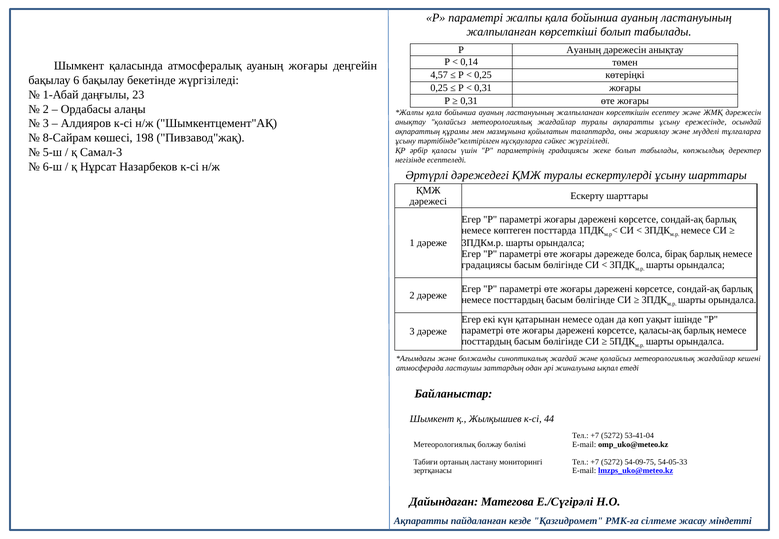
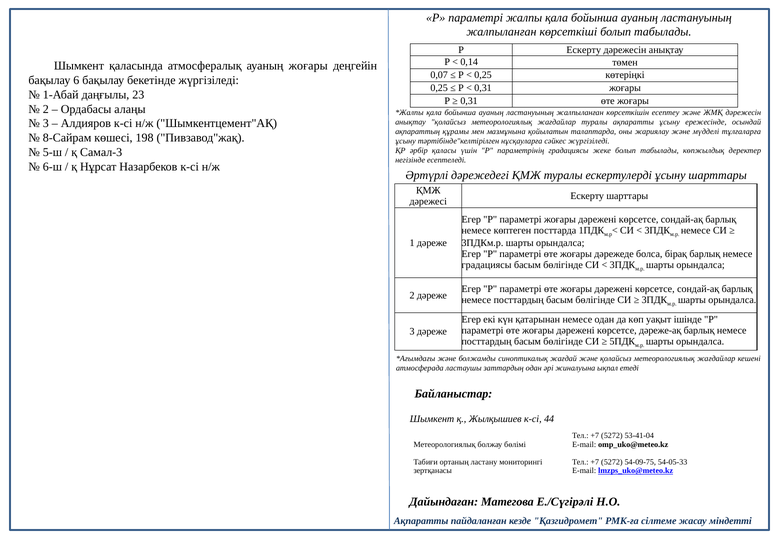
Р Ауаның: Ауаның -> Ескерту
4,57: 4,57 -> 0,07
қаласы-ақ: қаласы-ақ -> дәреже-ақ
